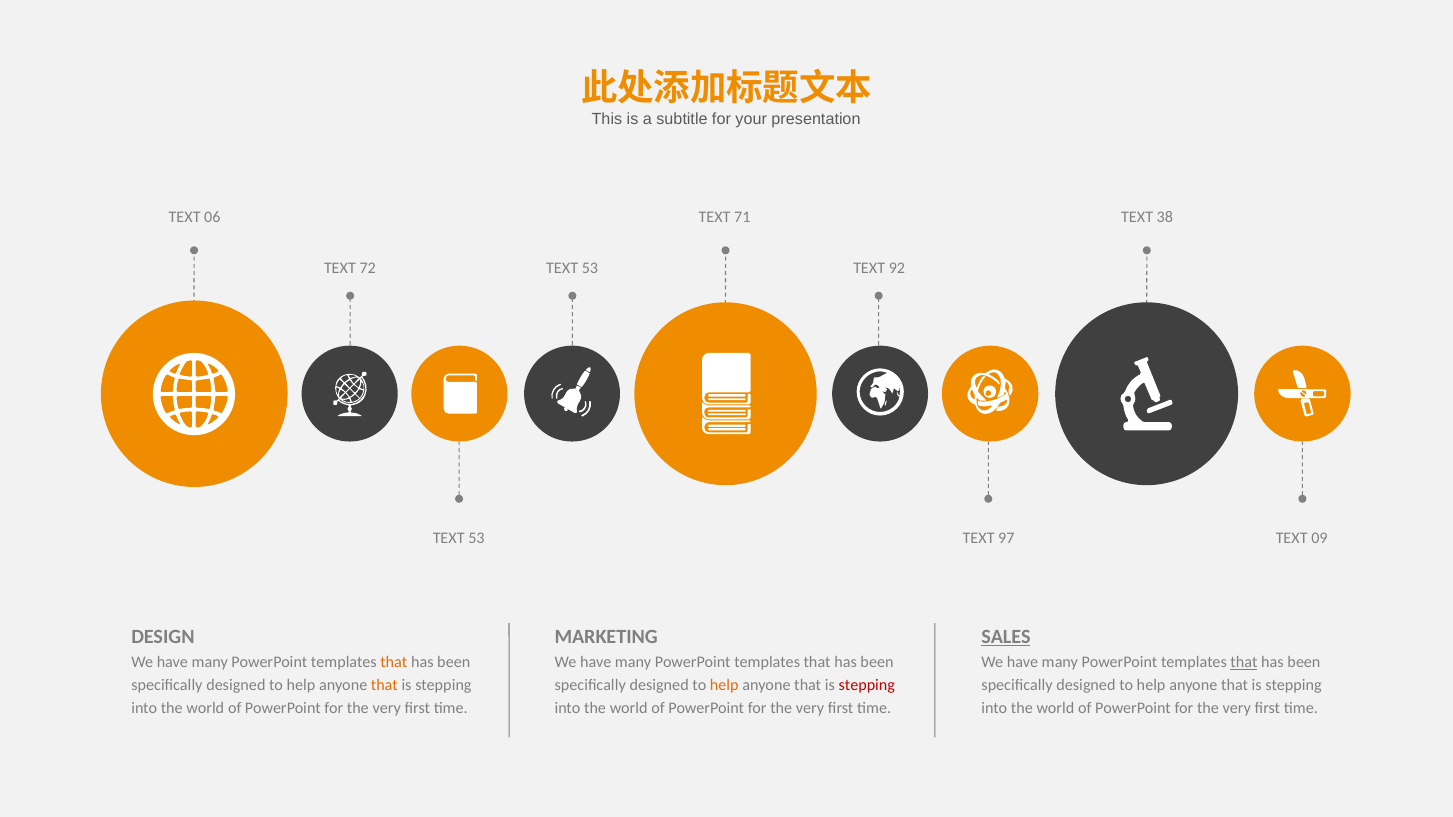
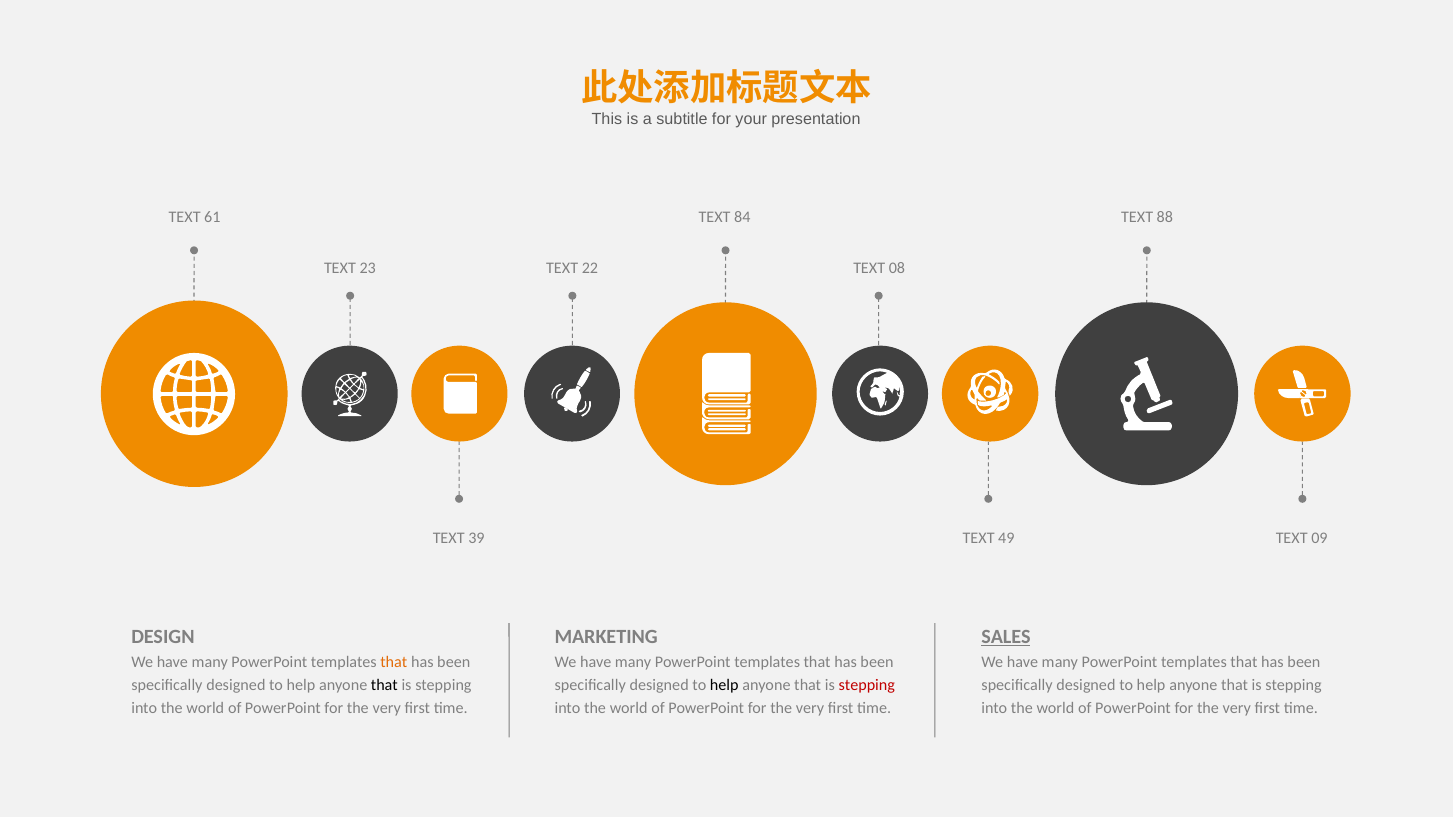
06: 06 -> 61
71: 71 -> 84
38: 38 -> 88
72: 72 -> 23
53 at (590, 269): 53 -> 22
92: 92 -> 08
53 at (476, 539): 53 -> 39
97: 97 -> 49
that at (1244, 662) underline: present -> none
that at (384, 685) colour: orange -> black
help at (724, 685) colour: orange -> black
